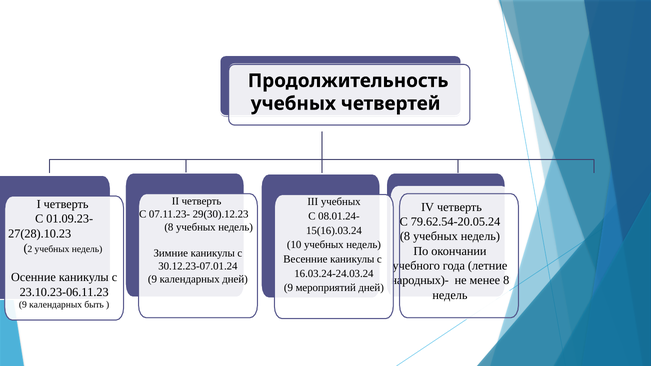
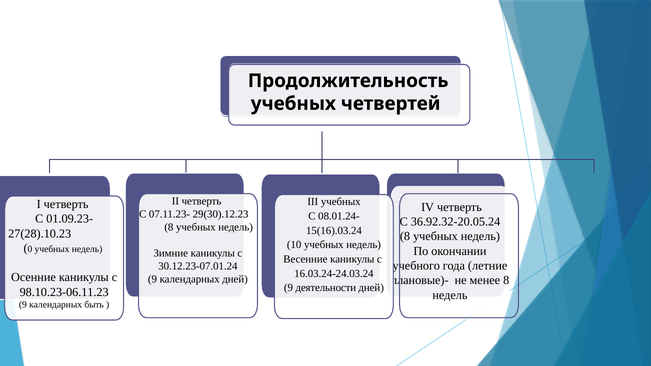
79.62.54-20.05.24: 79.62.54-20.05.24 -> 36.92.32-20.05.24
2: 2 -> 0
народных)-: народных)- -> плановые)-
мероприятий: мероприятий -> деятельности
23.10.23-06.11.23: 23.10.23-06.11.23 -> 98.10.23-06.11.23
